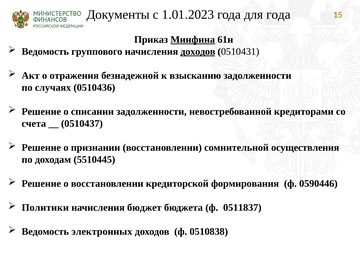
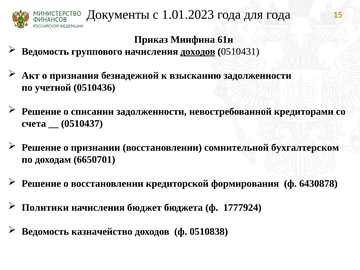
Минфина underline: present -> none
отражения: отражения -> признания
случаях: случаях -> учетной
осуществления: осуществления -> бухгалтерском
5510445: 5510445 -> 6650701
0590446: 0590446 -> 6430878
0511837: 0511837 -> 1777924
электронных: электронных -> казначейство
